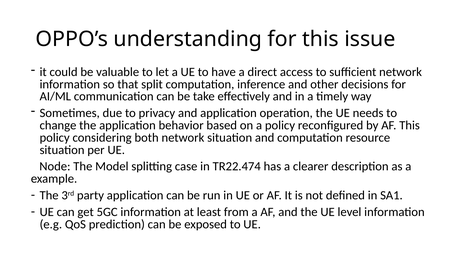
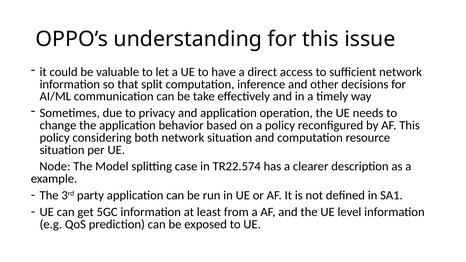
TR22.474: TR22.474 -> TR22.574
